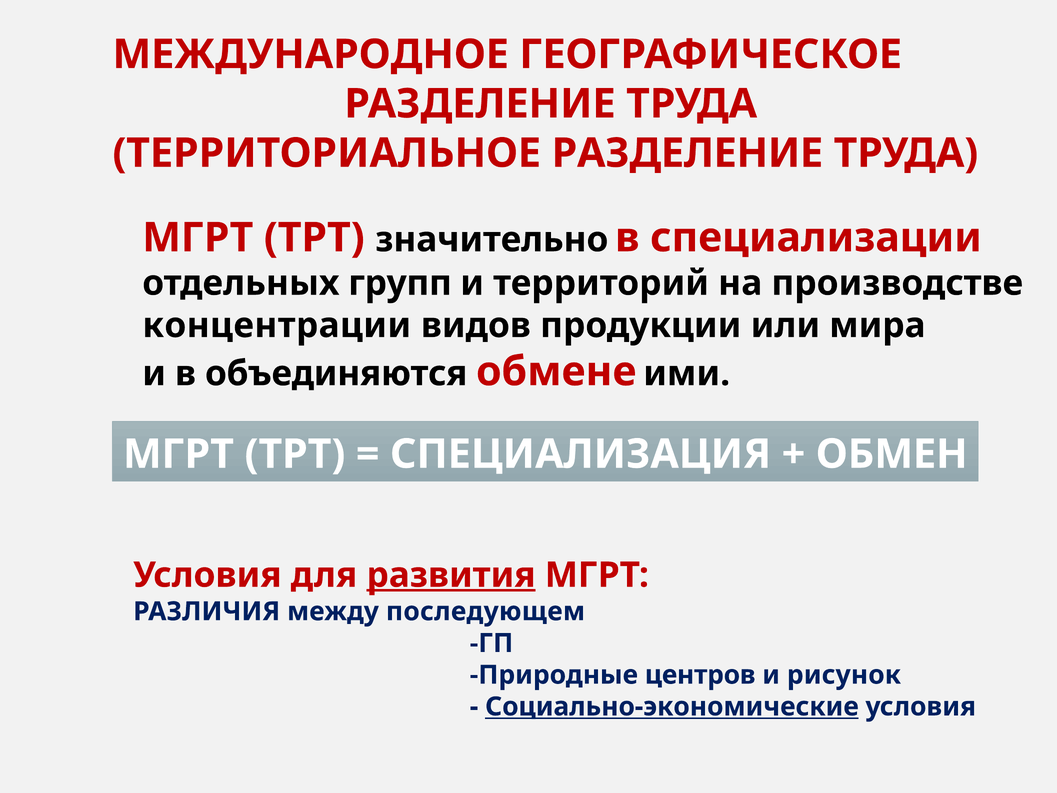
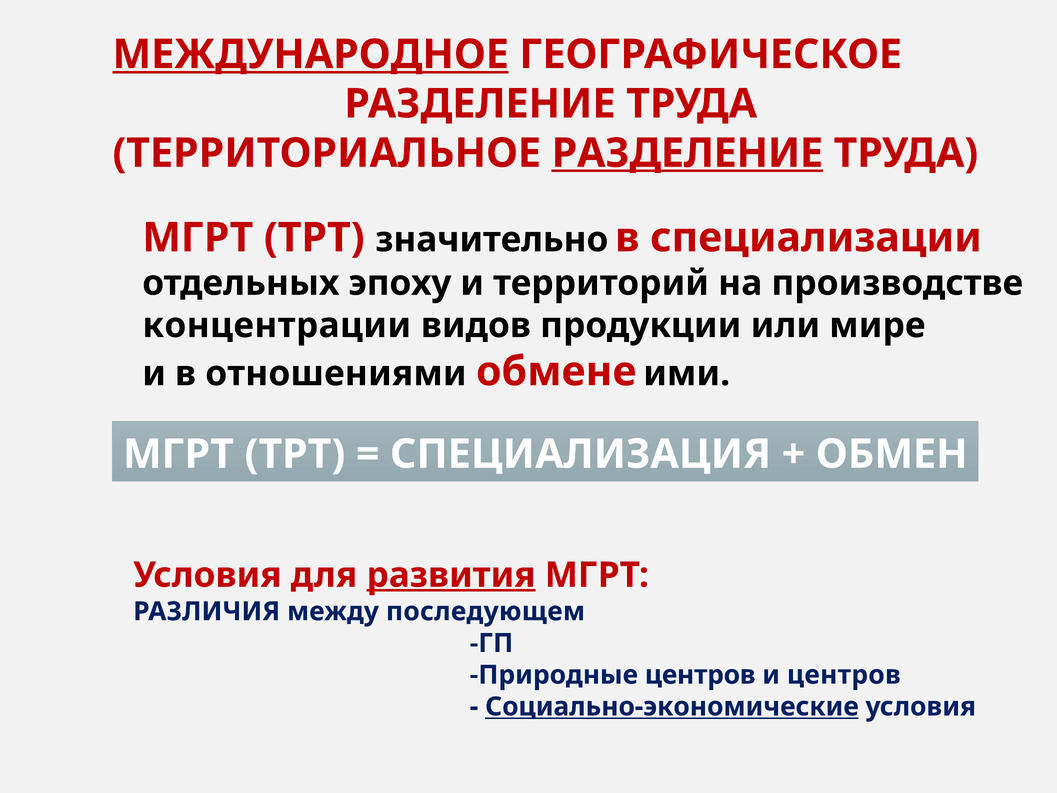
МЕЖДУНАРОДНОЕ underline: none -> present
РАЗДЕЛЕНИЕ at (687, 153) underline: none -> present
групп: групп -> эпоху
мира: мира -> мире
объединяются: объединяются -> отношениями
и рисунок: рисунок -> центров
